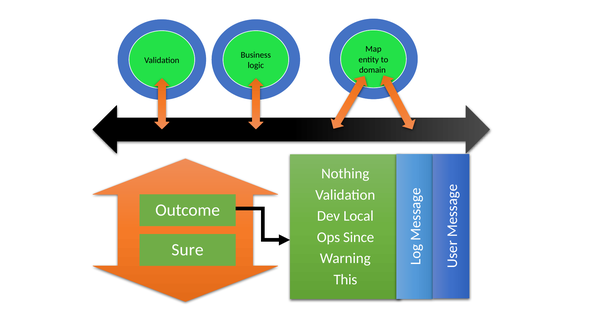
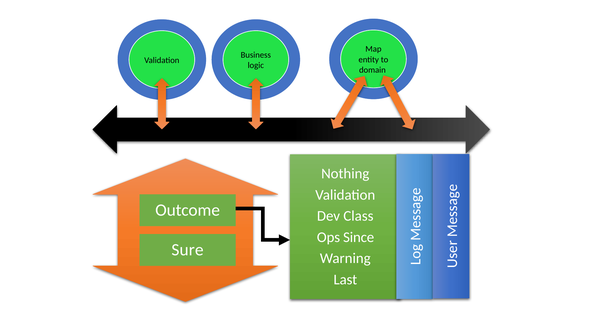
Local: Local -> Class
This: This -> Last
